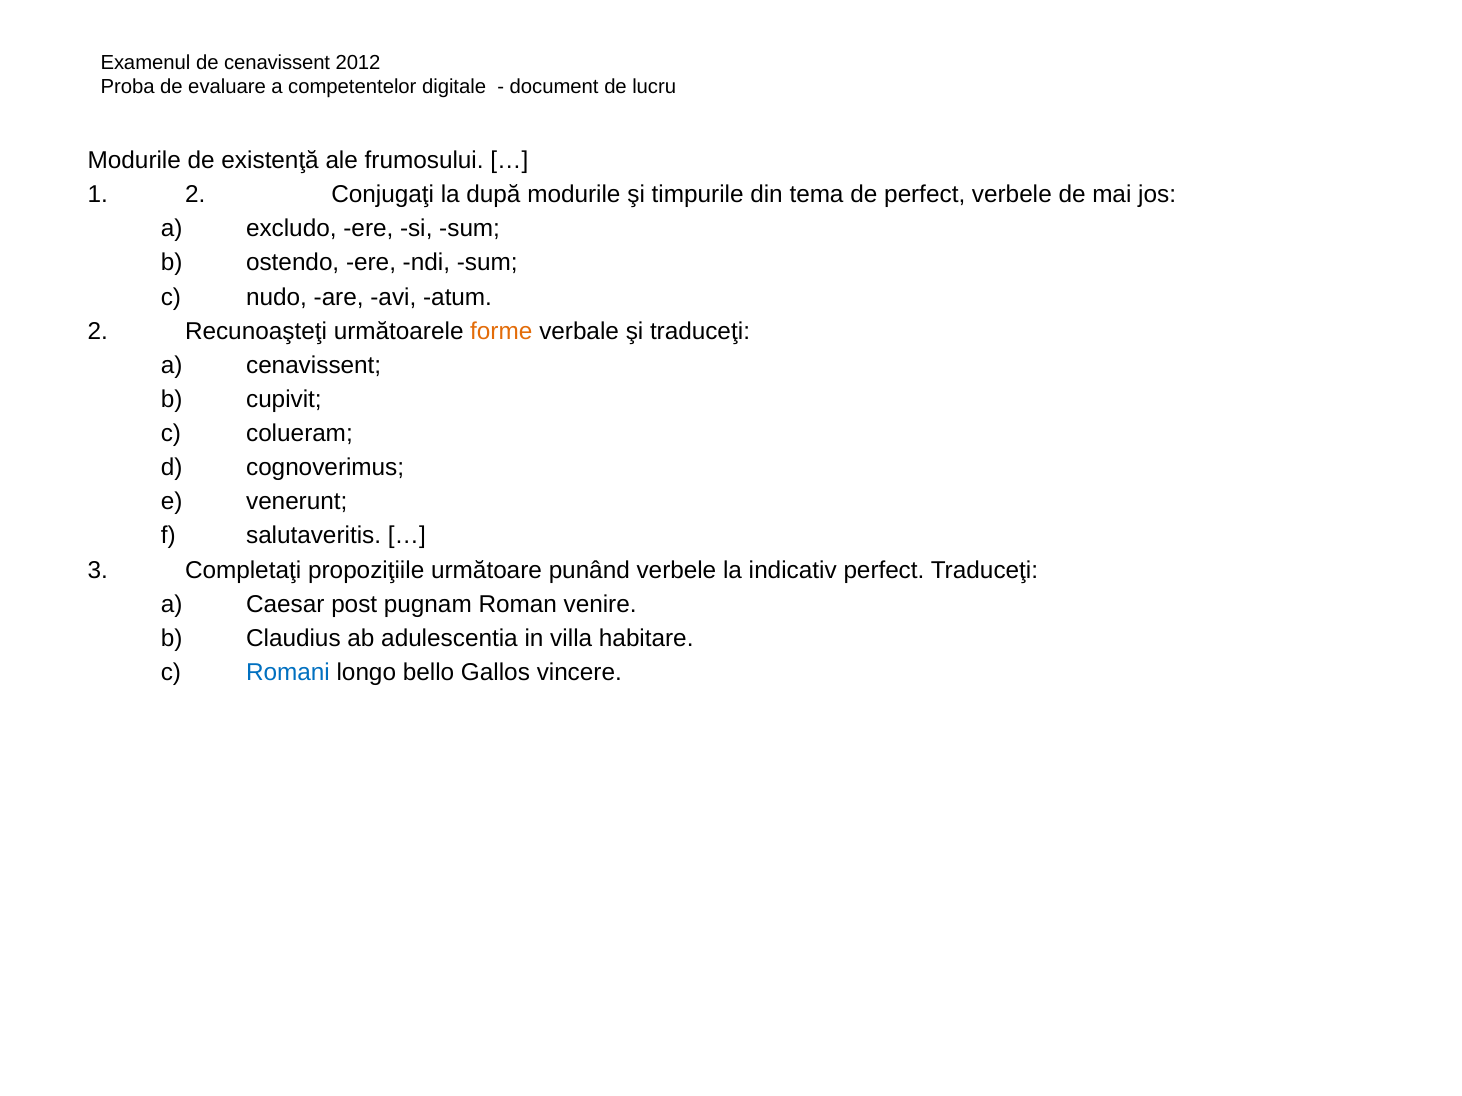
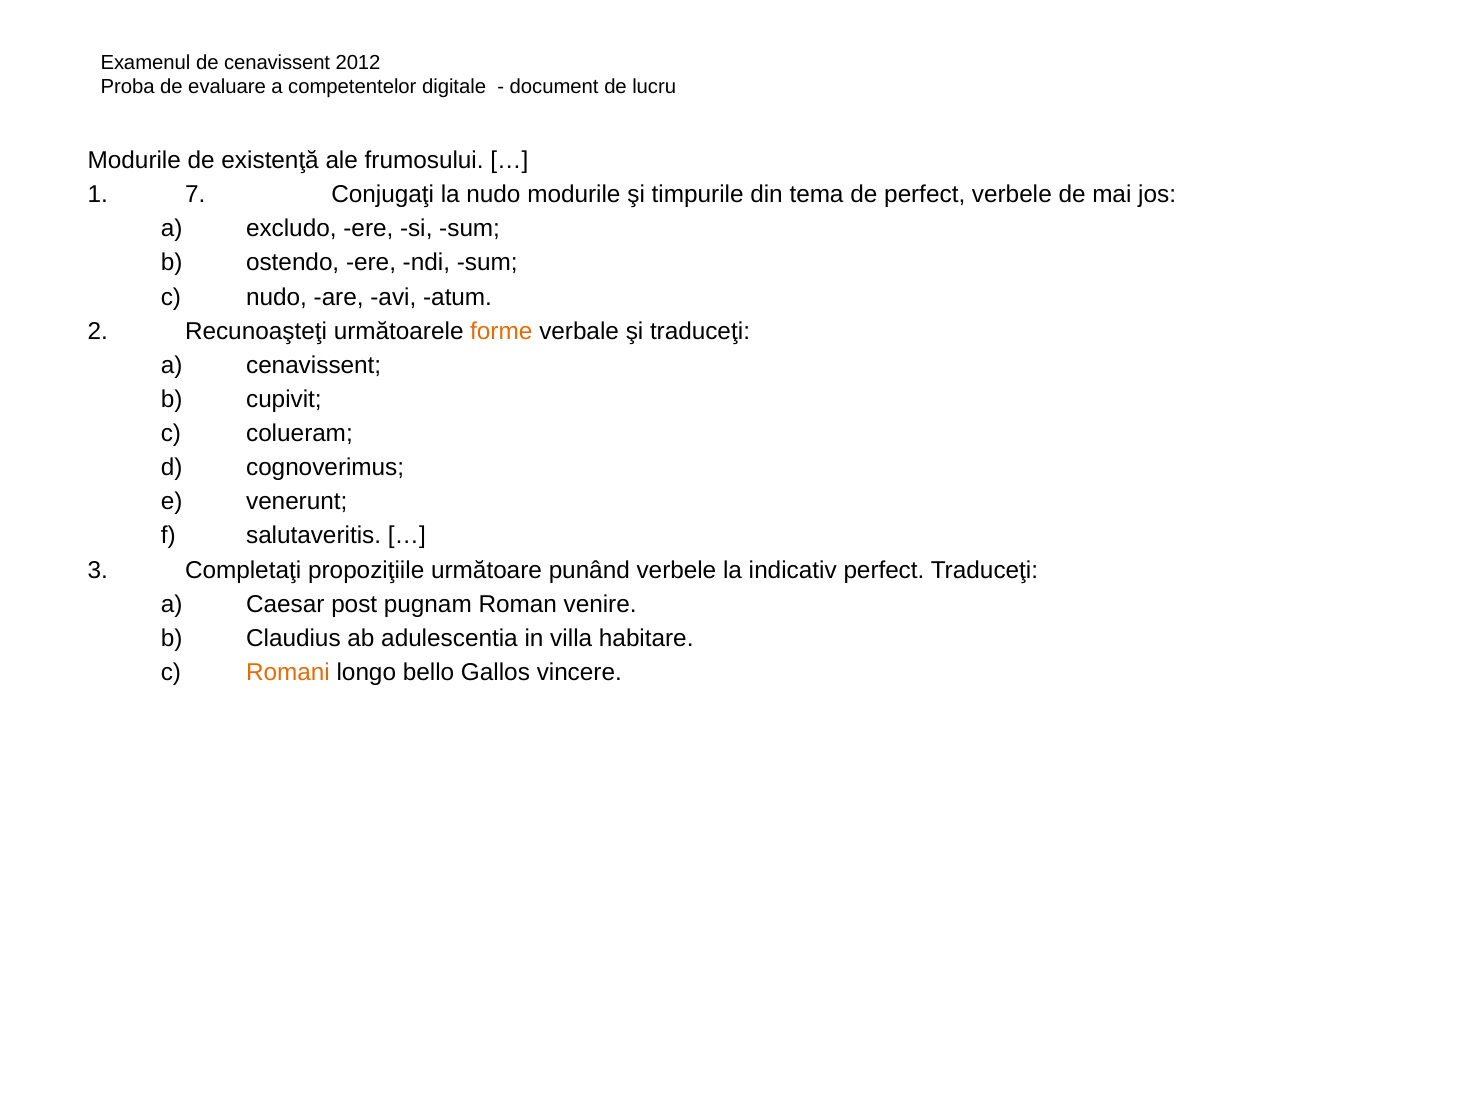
1 2: 2 -> 7
la după: după -> nudo
Romani colour: blue -> orange
